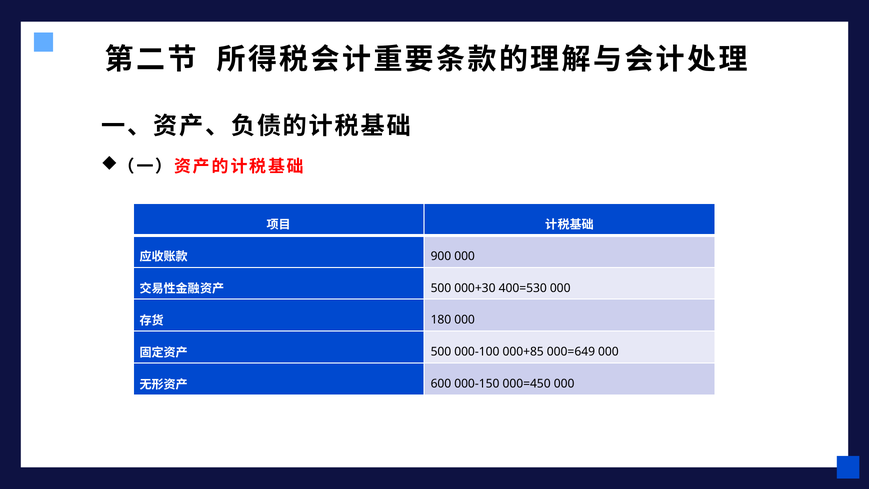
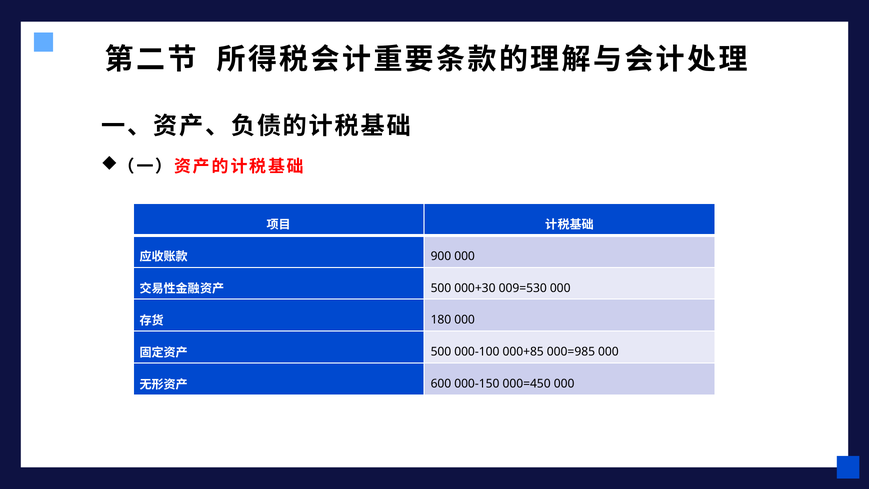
400=530: 400=530 -> 009=530
000=649: 000=649 -> 000=985
